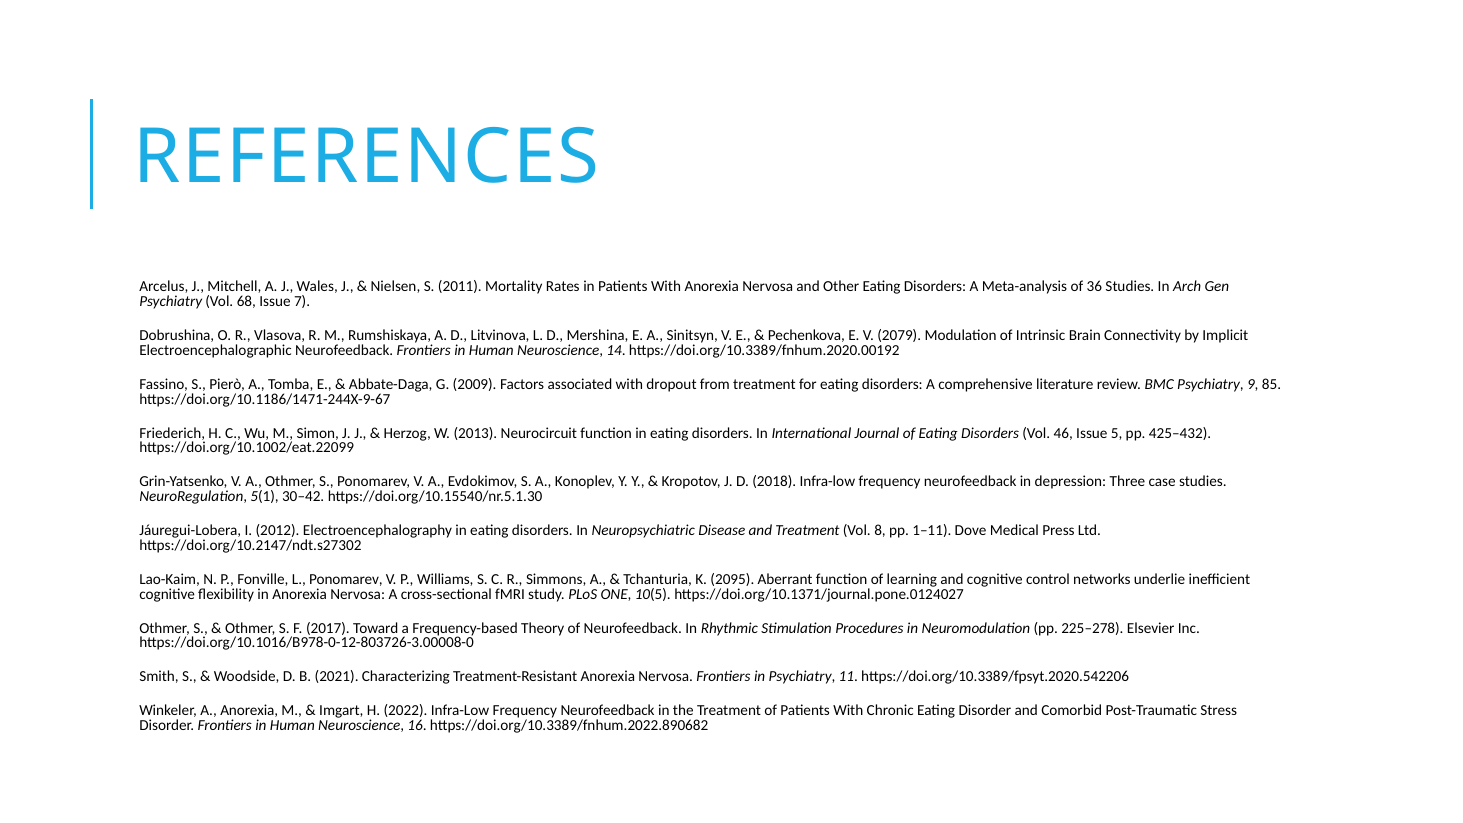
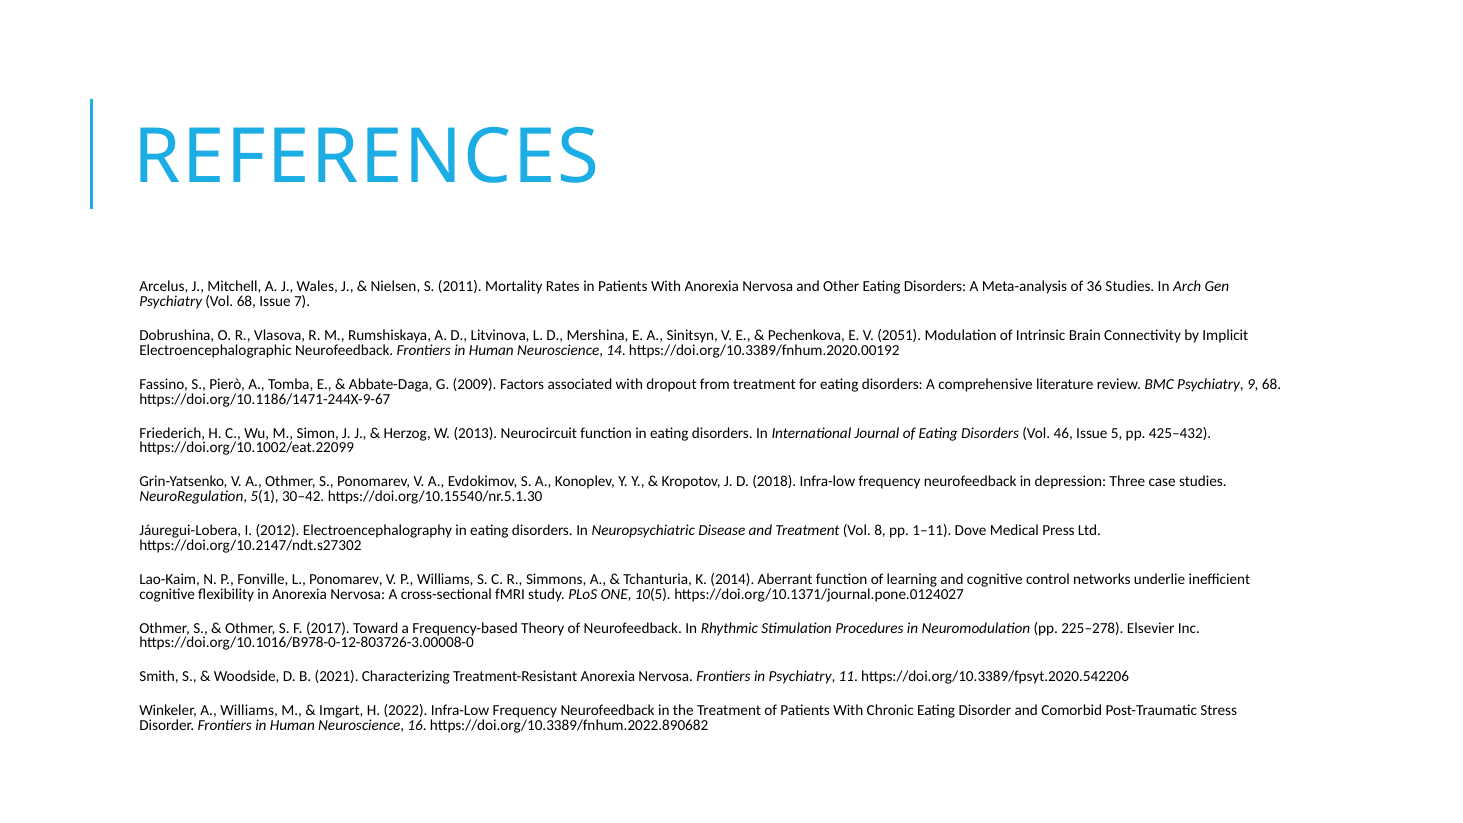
2079: 2079 -> 2051
9 85: 85 -> 68
2095: 2095 -> 2014
A Anorexia: Anorexia -> Williams
